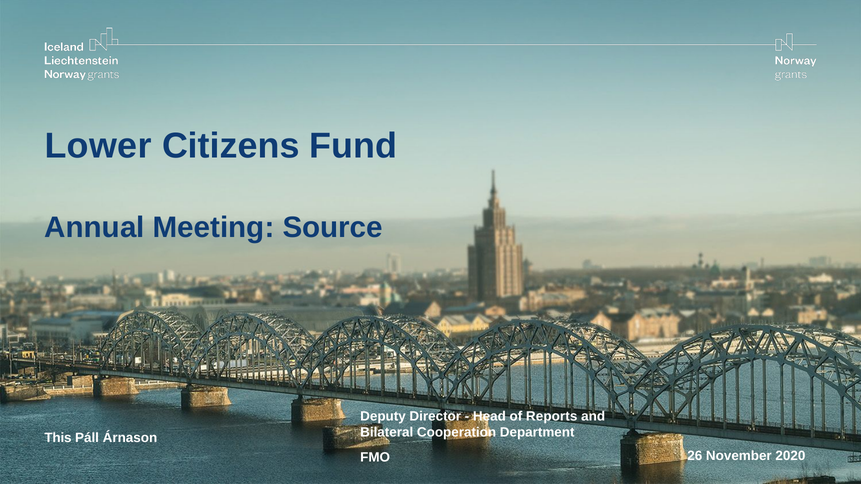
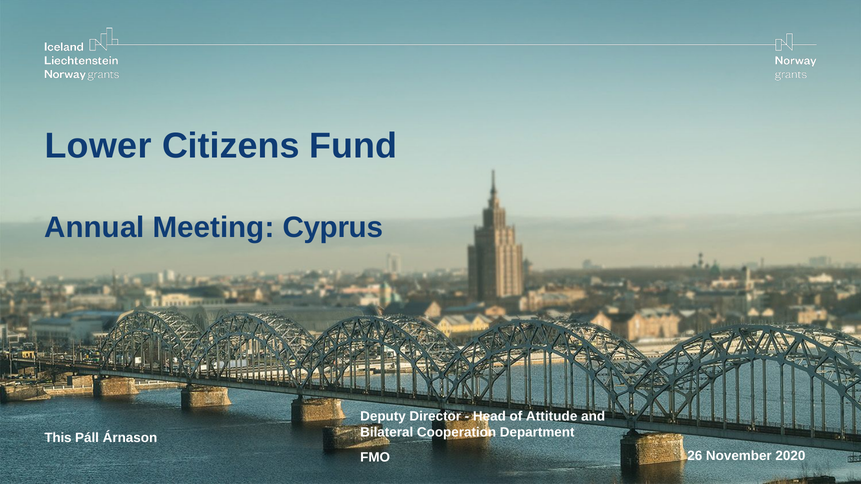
Source: Source -> Cyprus
Reports: Reports -> Attitude
